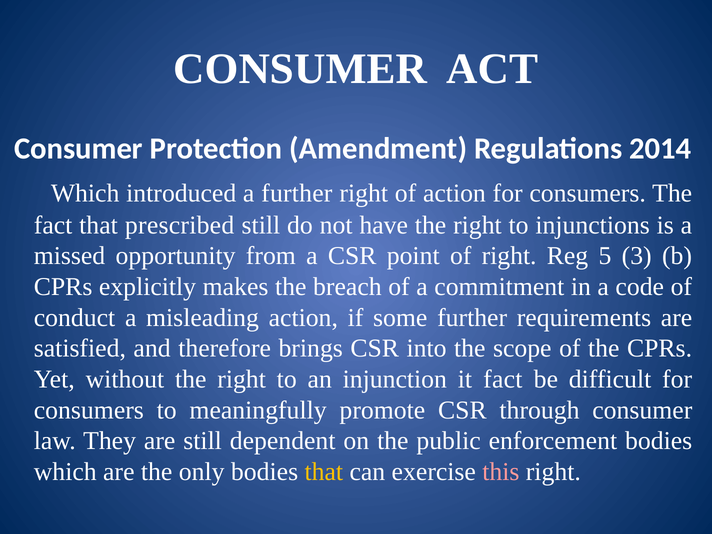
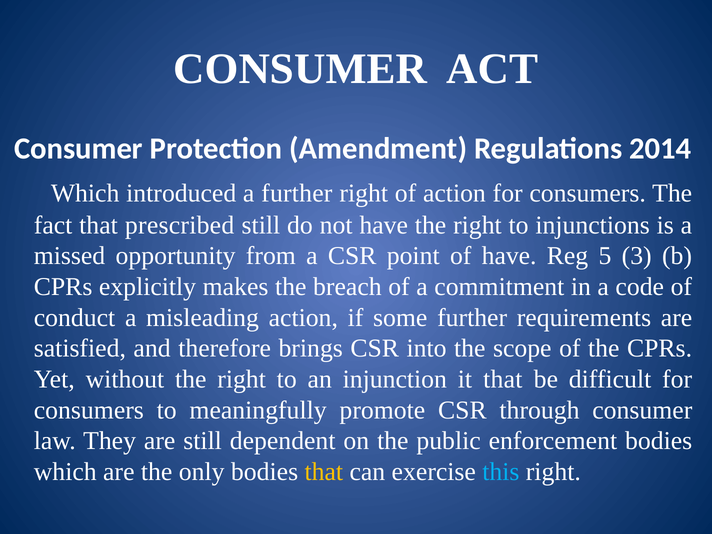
of right: right -> have
it fact: fact -> that
this colour: pink -> light blue
